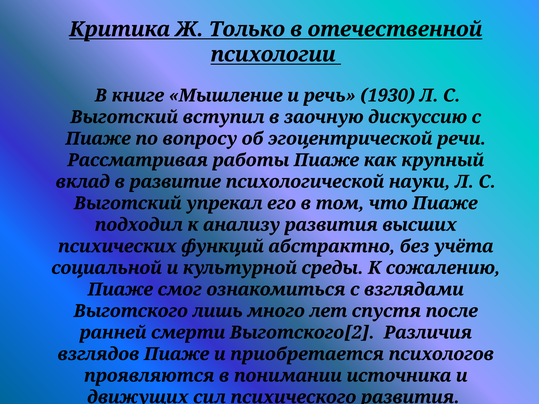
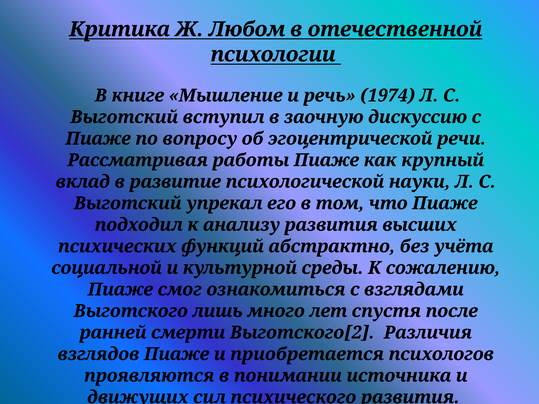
Только: Только -> Любом
1930: 1930 -> 1974
